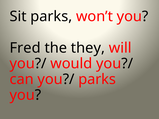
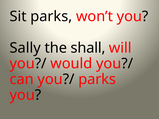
Fred: Fred -> Sally
they: they -> shall
